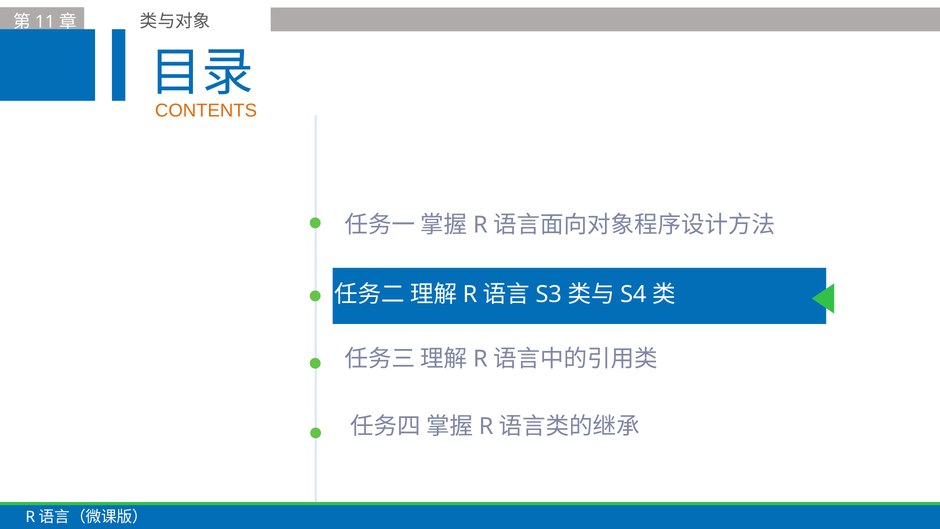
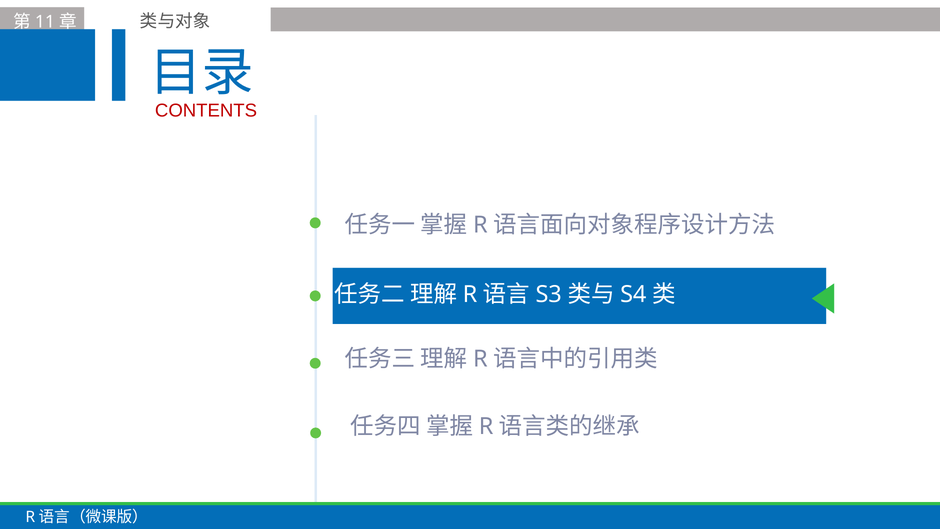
CONTENTS colour: orange -> red
